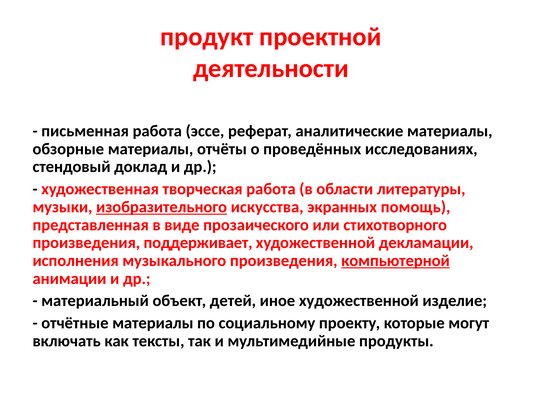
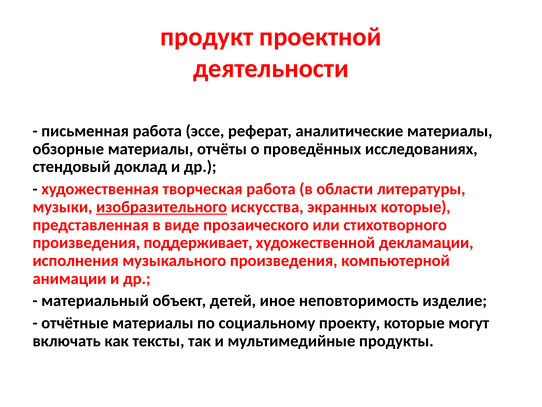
экранных помощь: помощь -> которые
компьютерной underline: present -> none
иное художественной: художественной -> неповторимость
